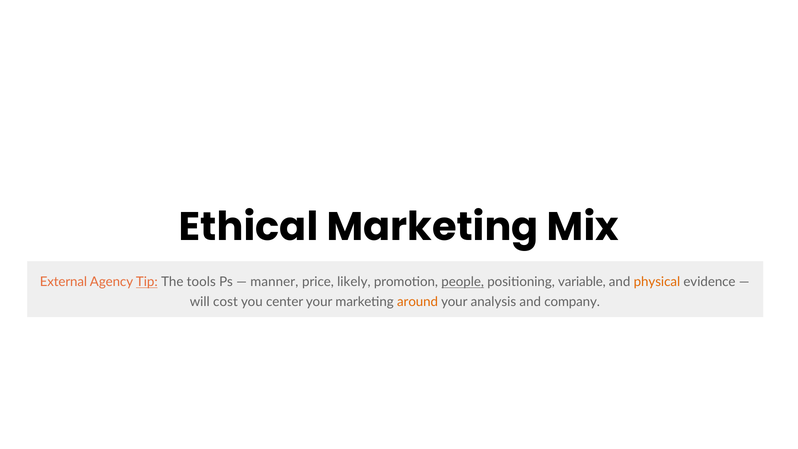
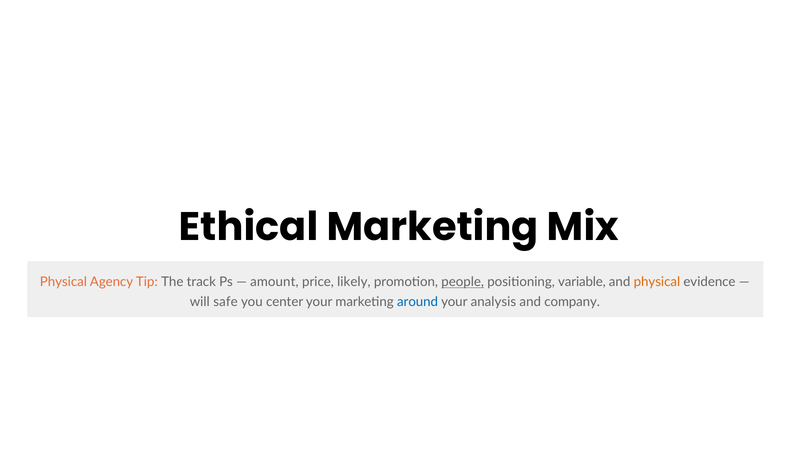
External at (63, 282): External -> Physical
Tip underline: present -> none
tools: tools -> track
manner: manner -> amount
cost: cost -> safe
around colour: orange -> blue
